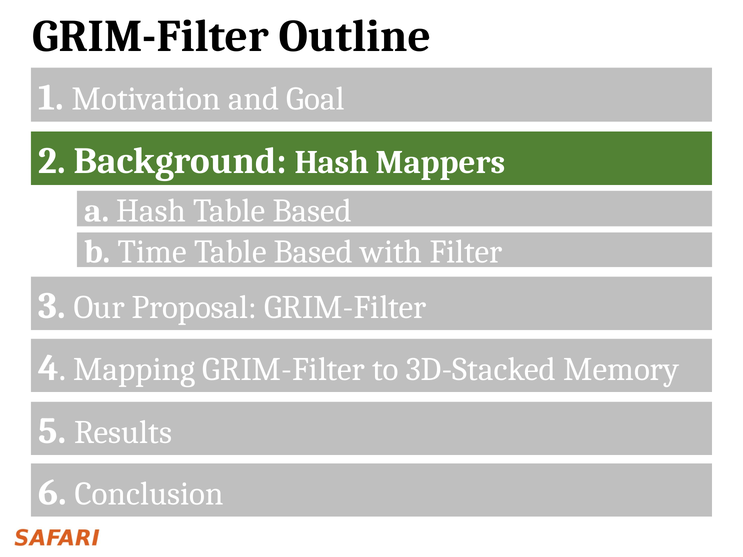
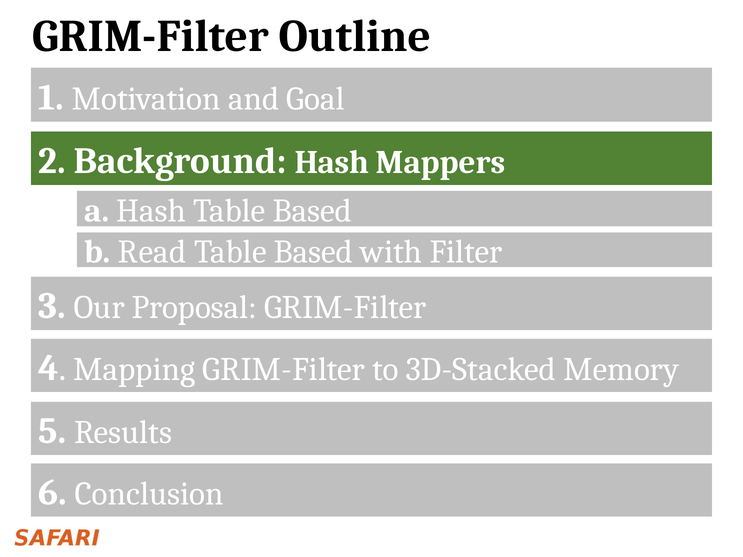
Time: Time -> Read
